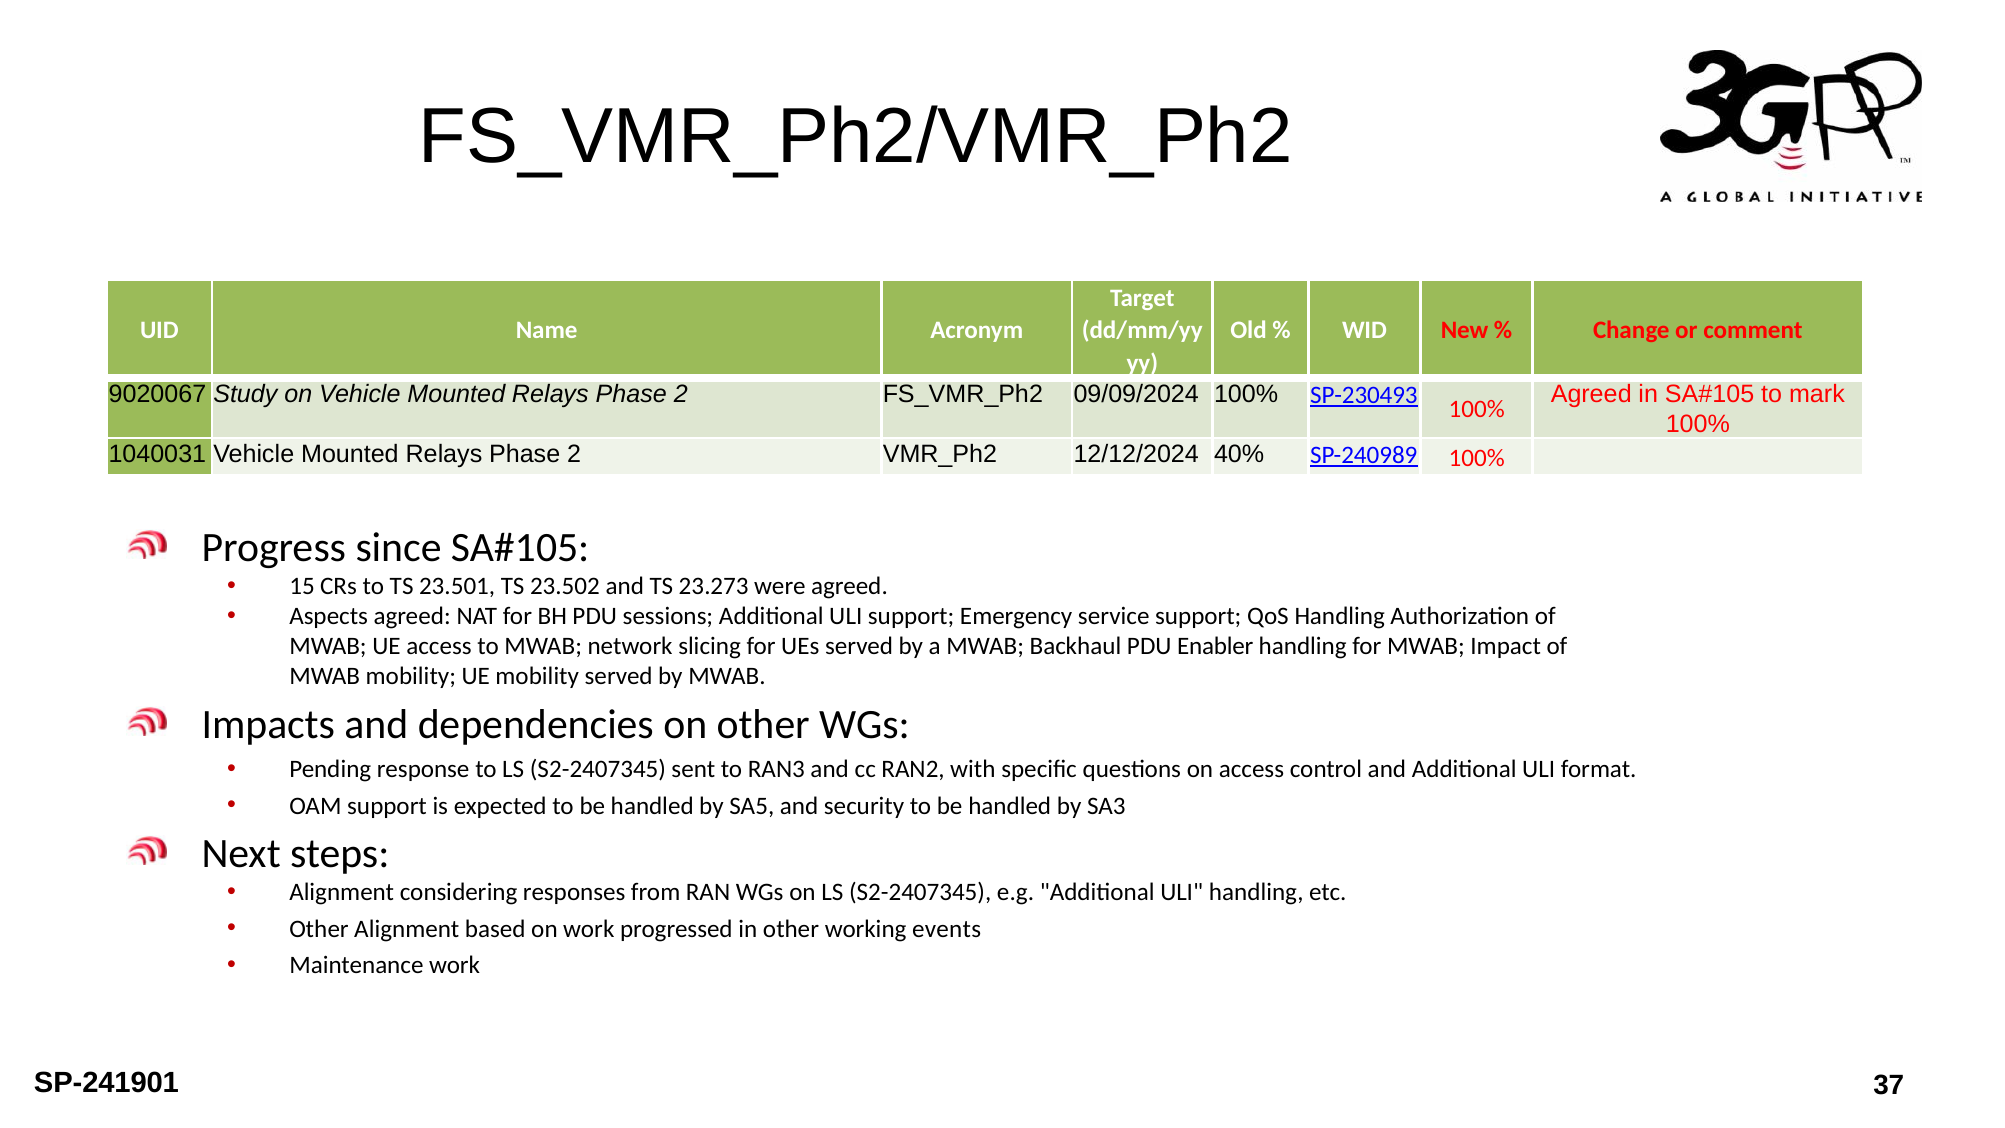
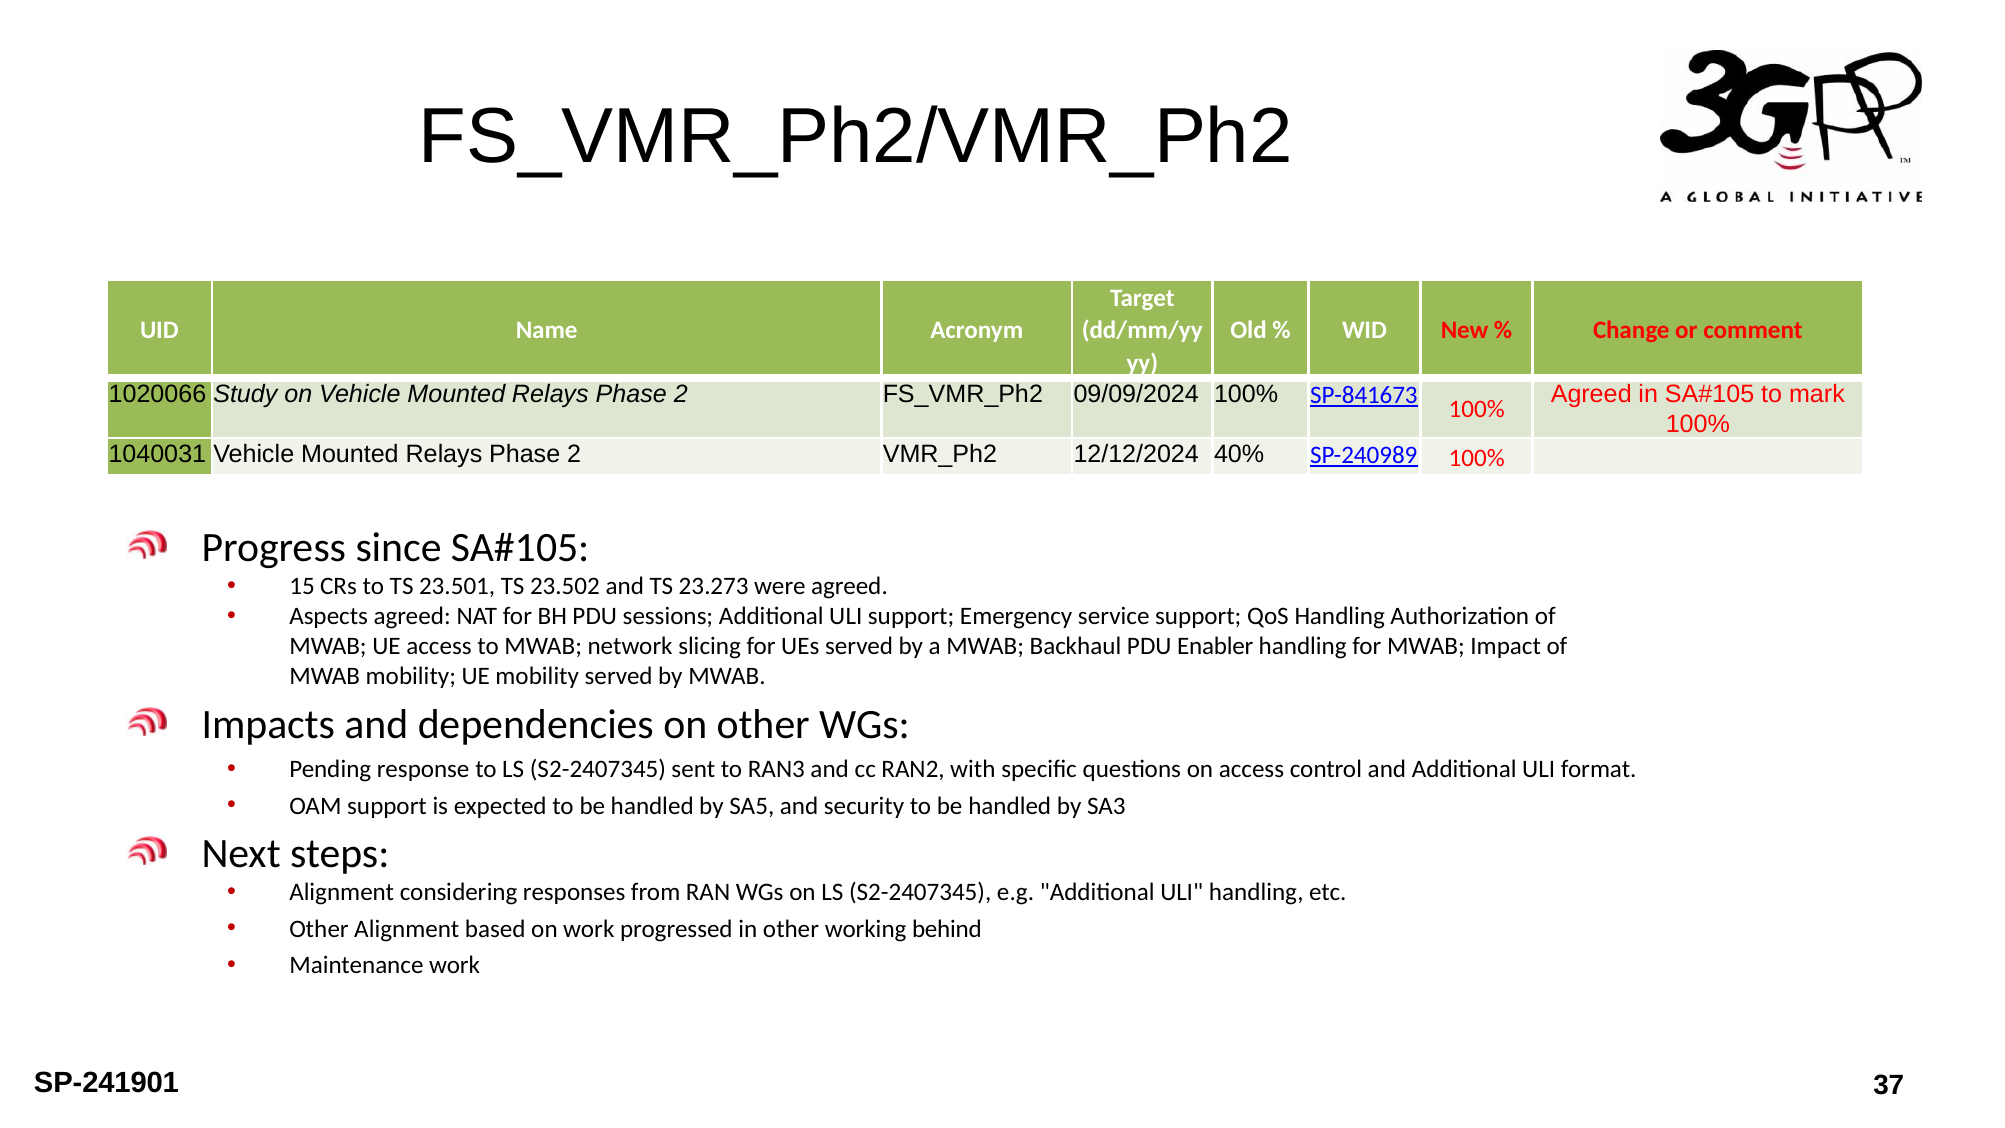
9020067: 9020067 -> 1020066
SP-230493: SP-230493 -> SP-841673
events: events -> behind
